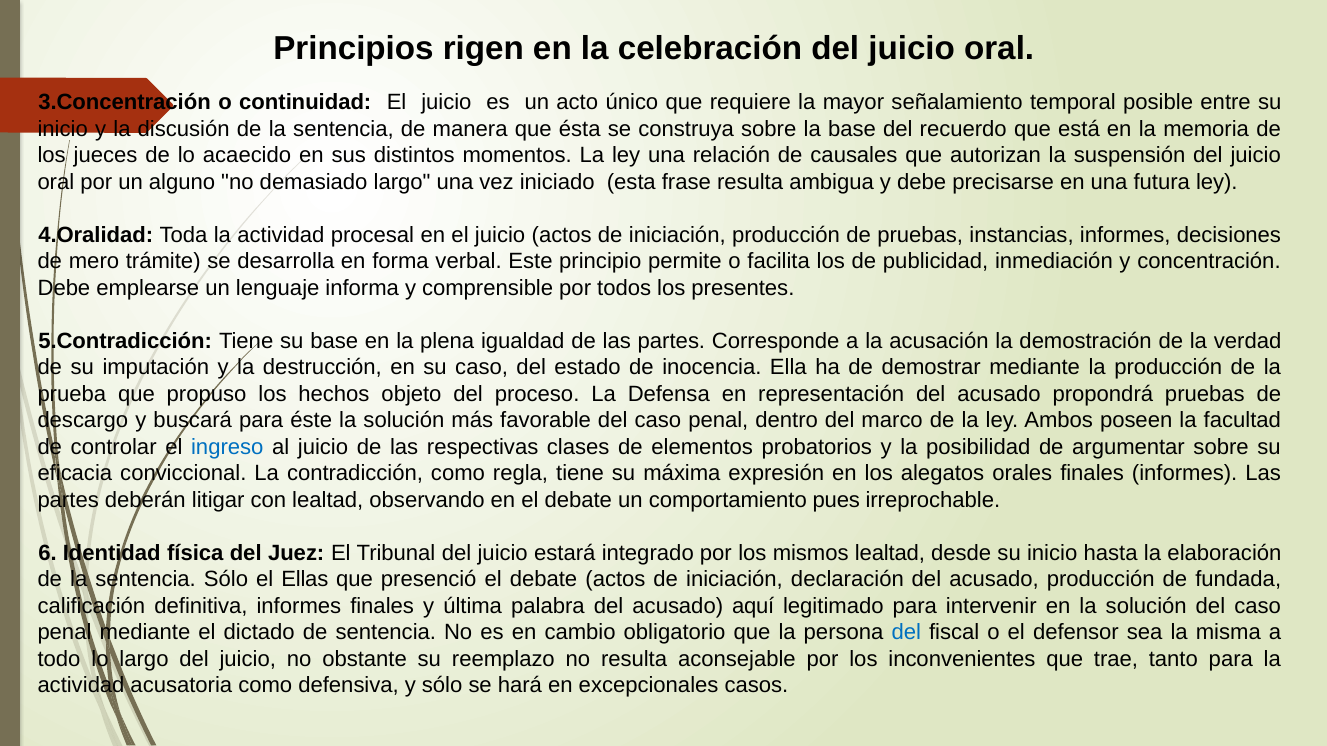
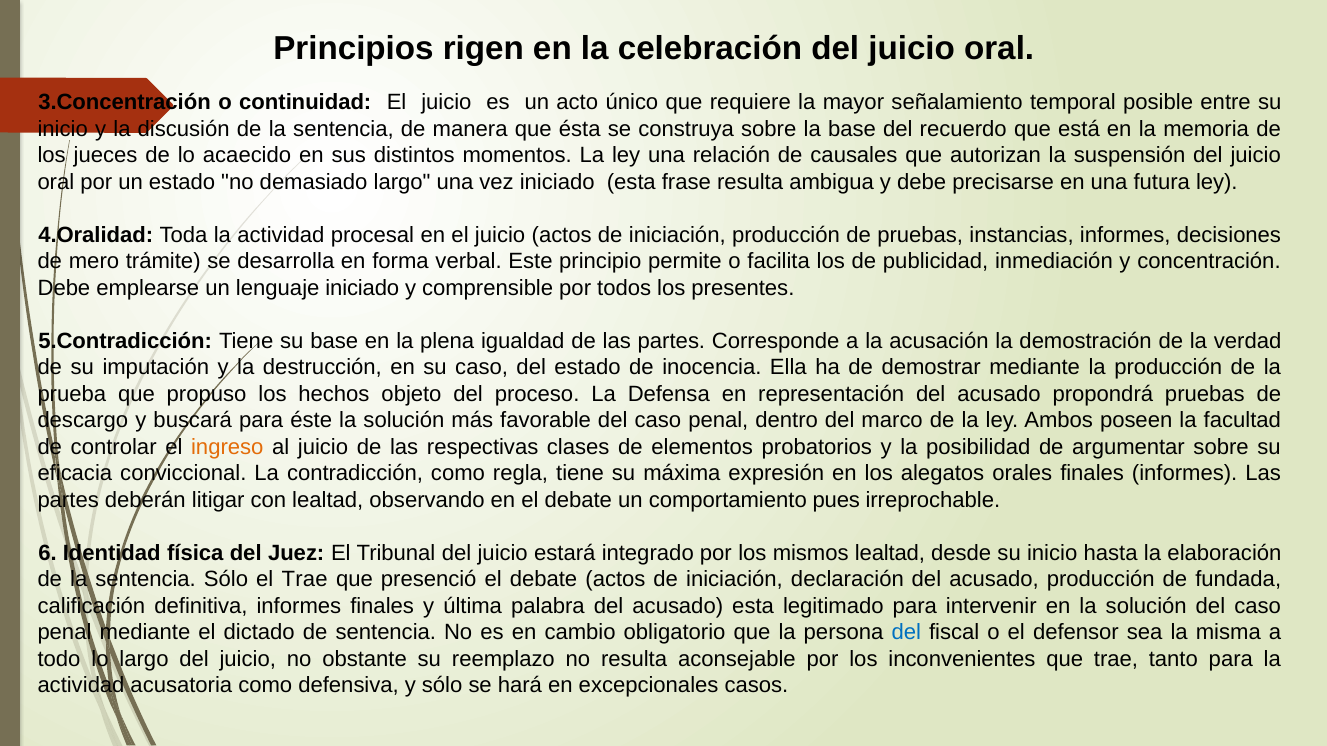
un alguno: alguno -> estado
lenguaje informa: informa -> iniciado
ingreso colour: blue -> orange
el Ellas: Ellas -> Trae
acusado aquí: aquí -> esta
